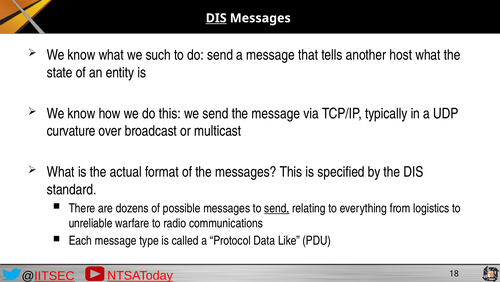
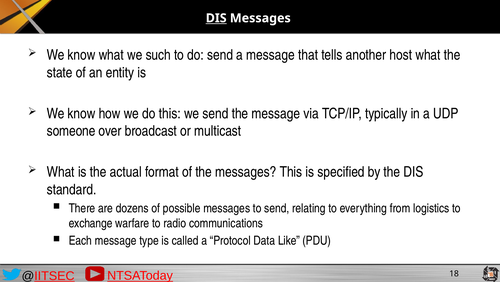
curvature: curvature -> someone
send at (277, 208) underline: present -> none
unreliable: unreliable -> exchange
